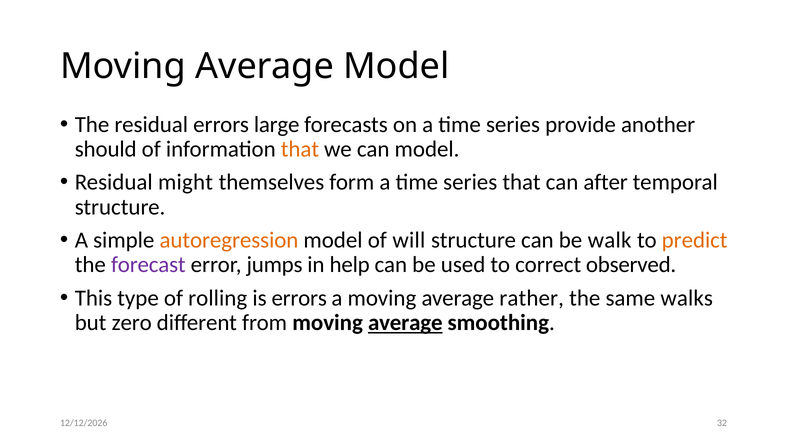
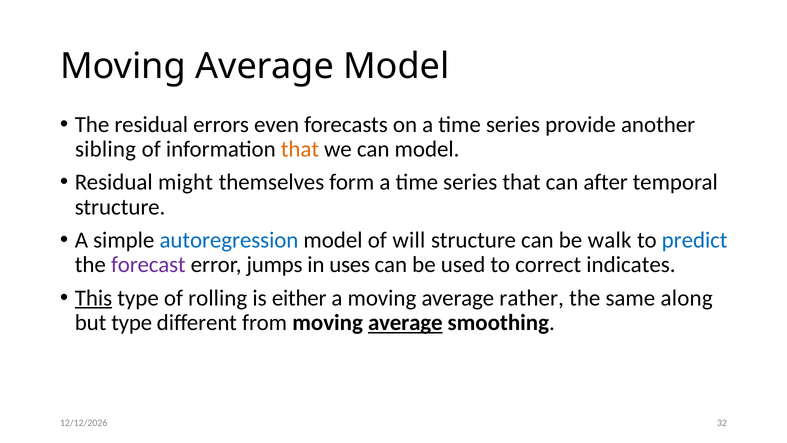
large: large -> even
should: should -> sibling
autoregression colour: orange -> blue
predict colour: orange -> blue
help: help -> uses
observed: observed -> indicates
This underline: none -> present
is errors: errors -> either
walks: walks -> along
but zero: zero -> type
